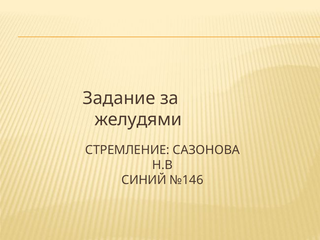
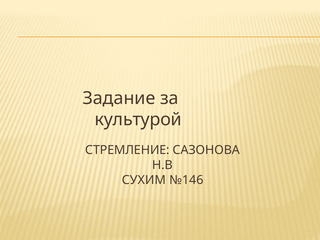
желудями: желудями -> культурой
СИНИЙ: СИНИЙ -> СУХИМ
